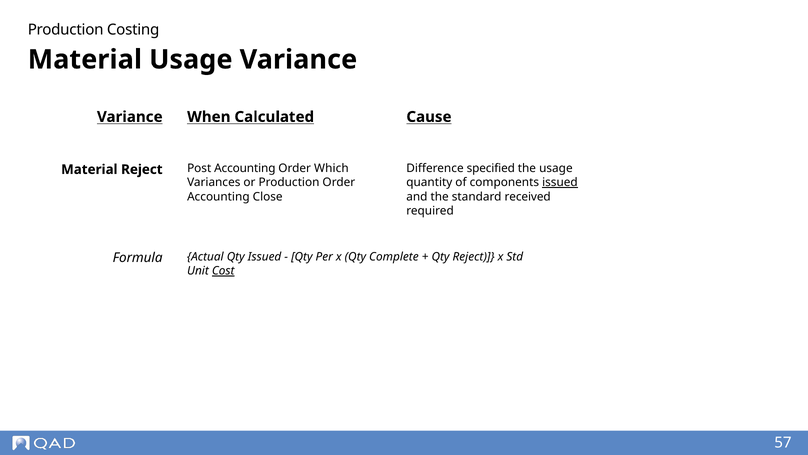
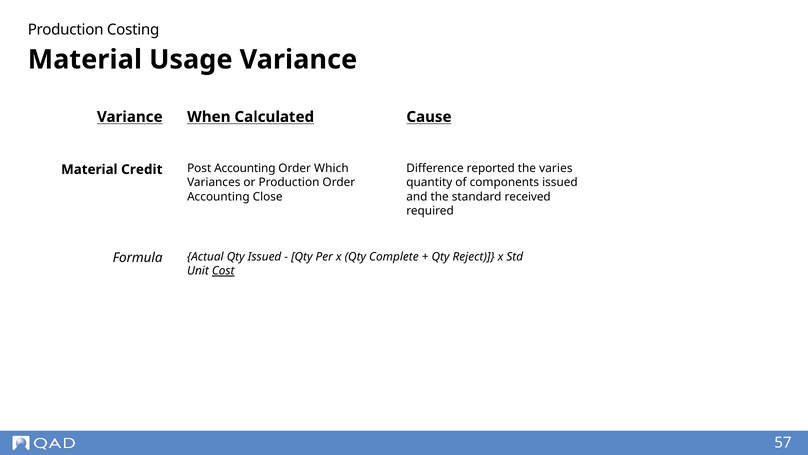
specified: specified -> reported
the usage: usage -> varies
Material Reject: Reject -> Credit
issued at (560, 182) underline: present -> none
